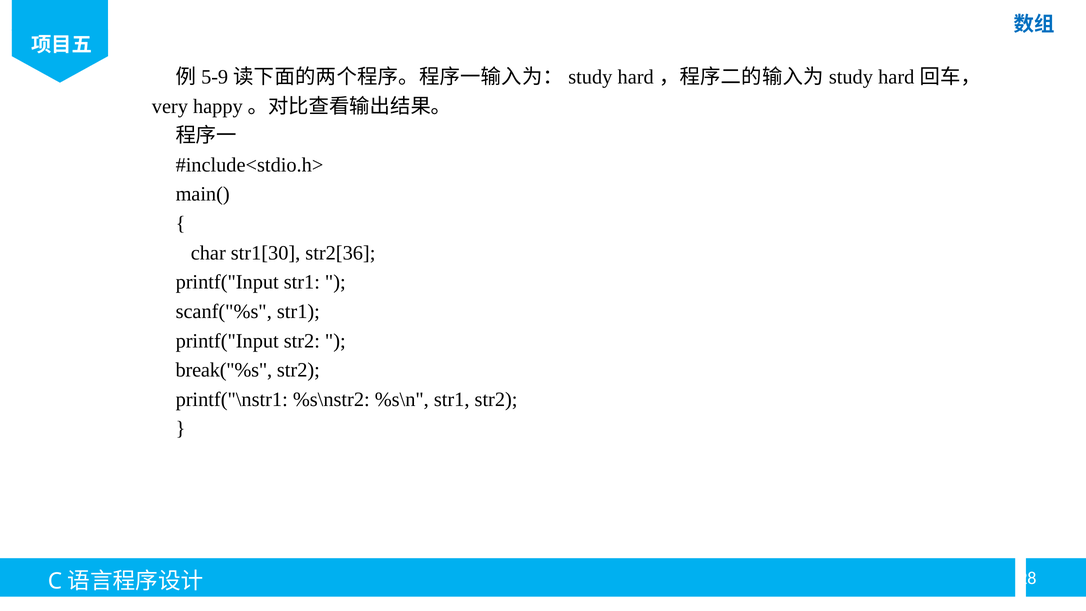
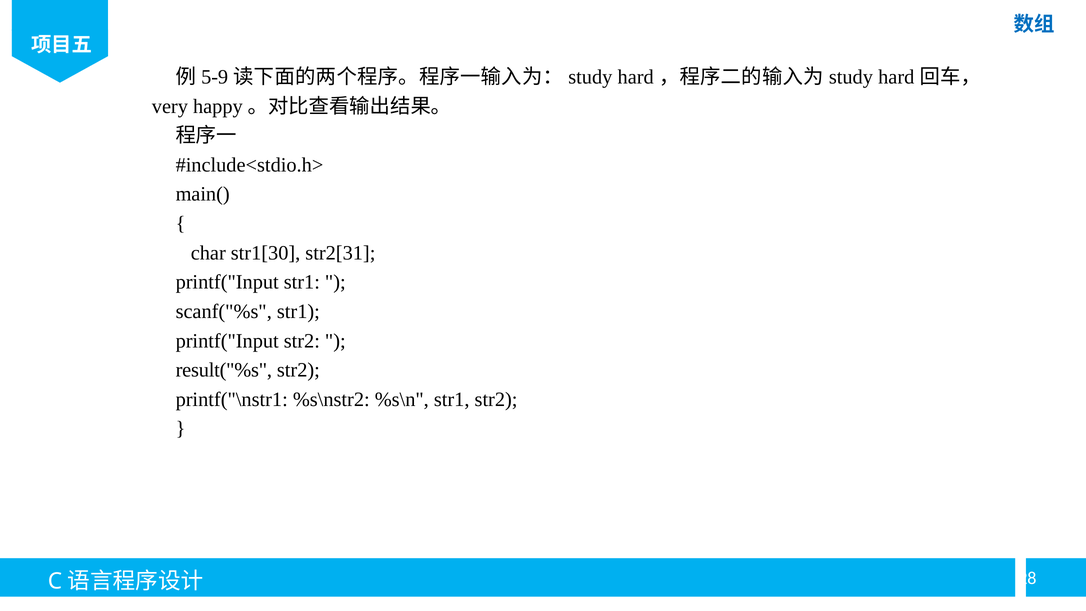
str2[36: str2[36 -> str2[31
break("%s: break("%s -> result("%s
